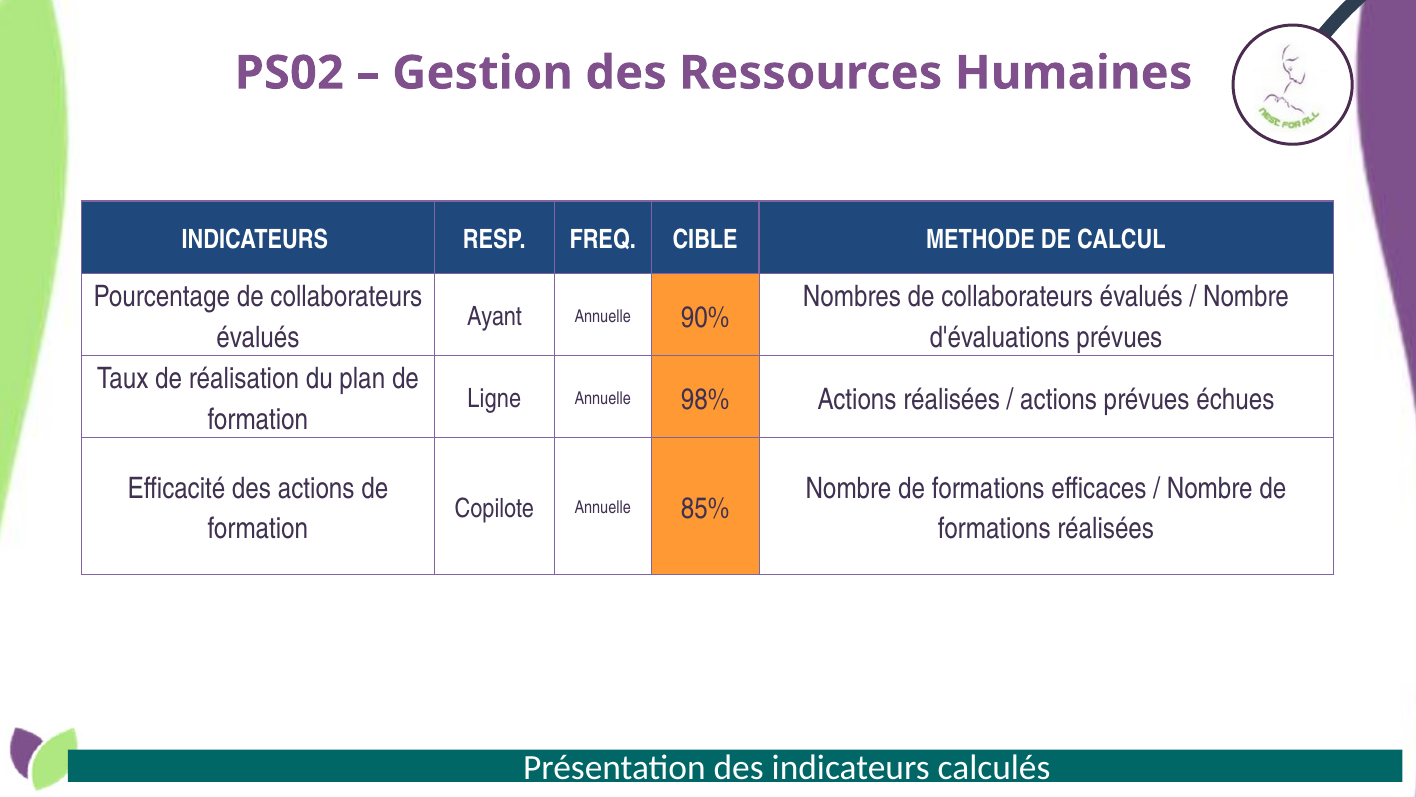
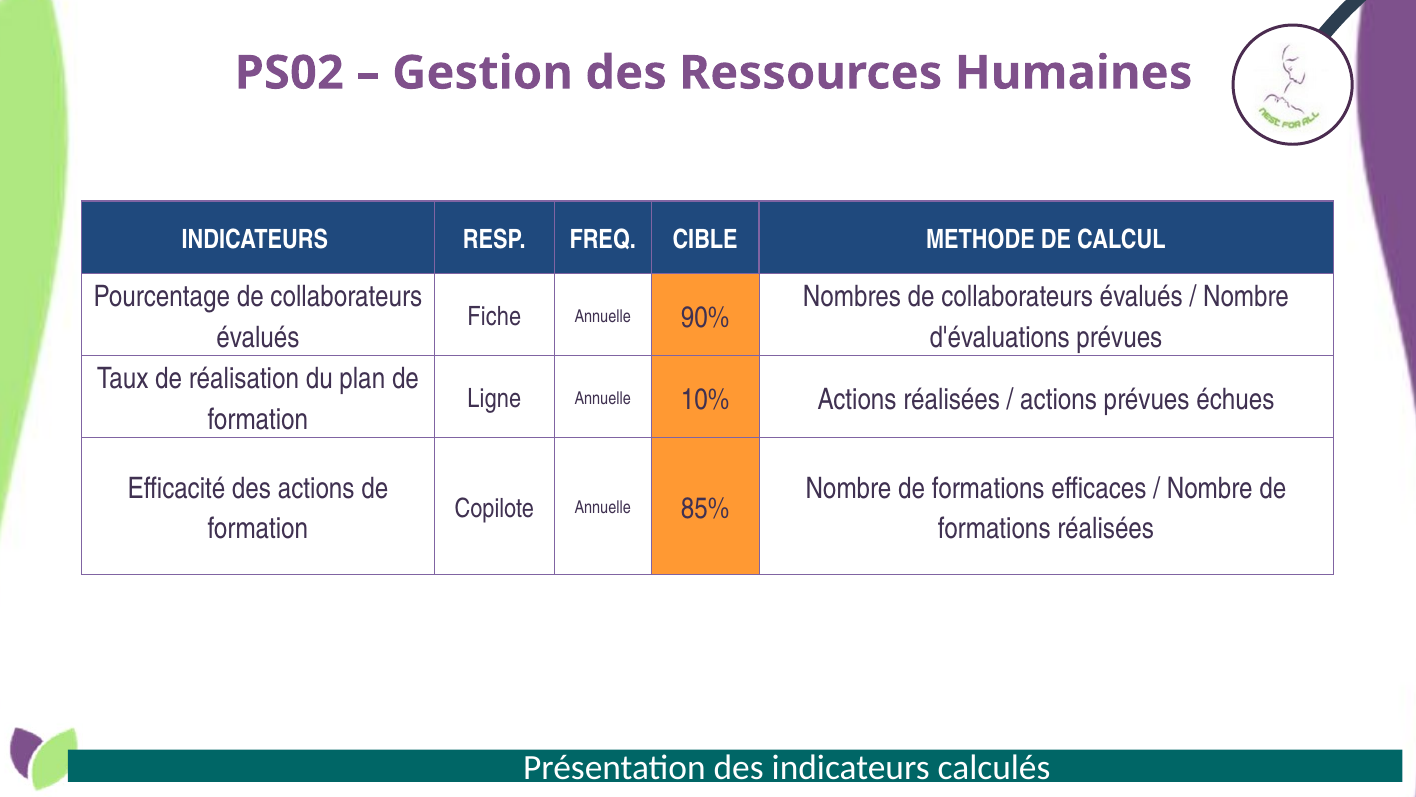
Ayant: Ayant -> Fiche
98%: 98% -> 10%
